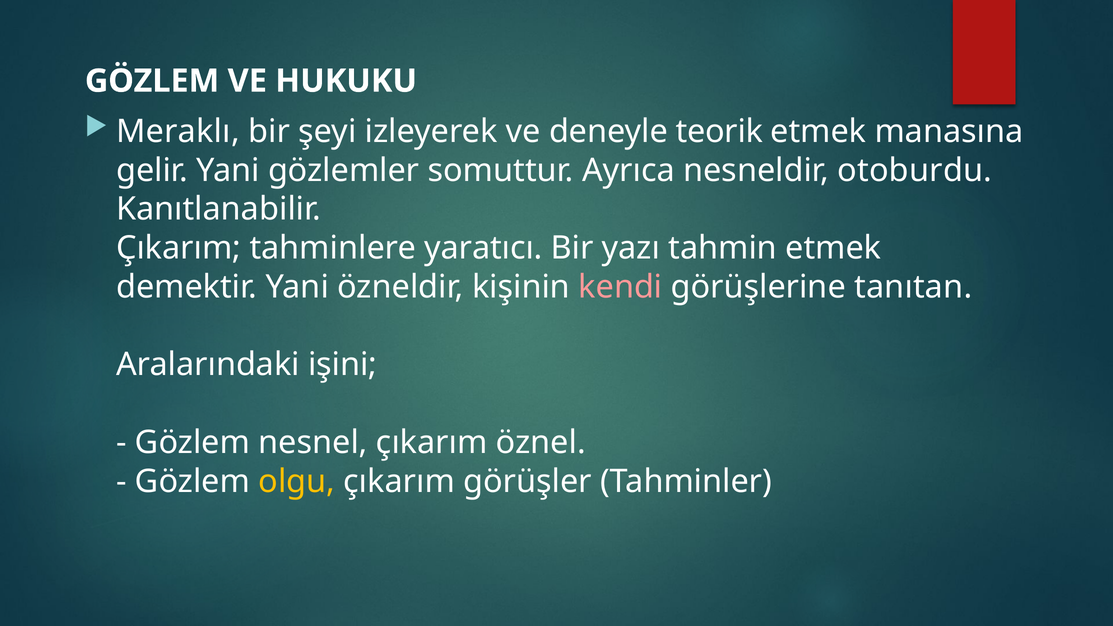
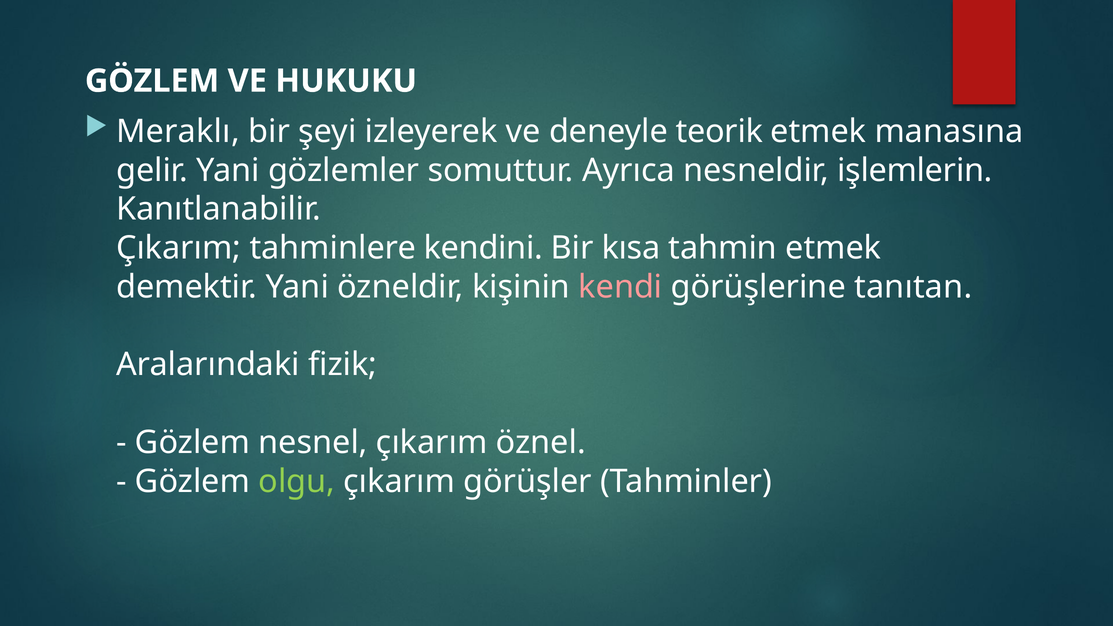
otoburdu: otoburdu -> işlemlerin
yaratıcı: yaratıcı -> kendini
yazı: yazı -> kısa
işini: işini -> fizik
olgu colour: yellow -> light green
